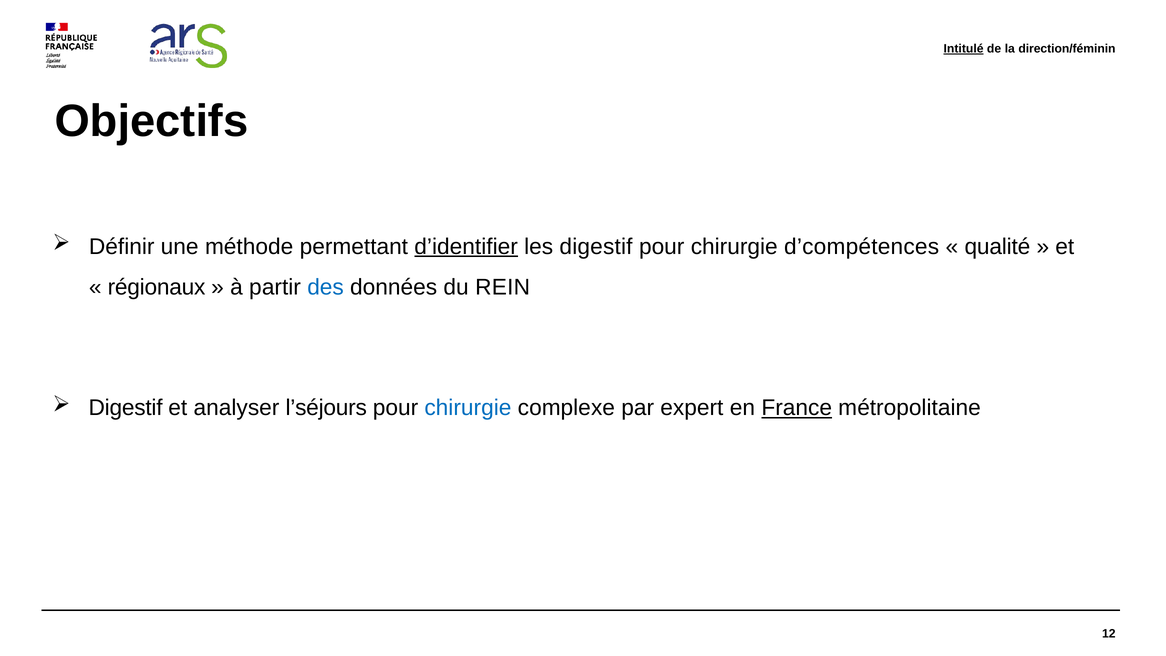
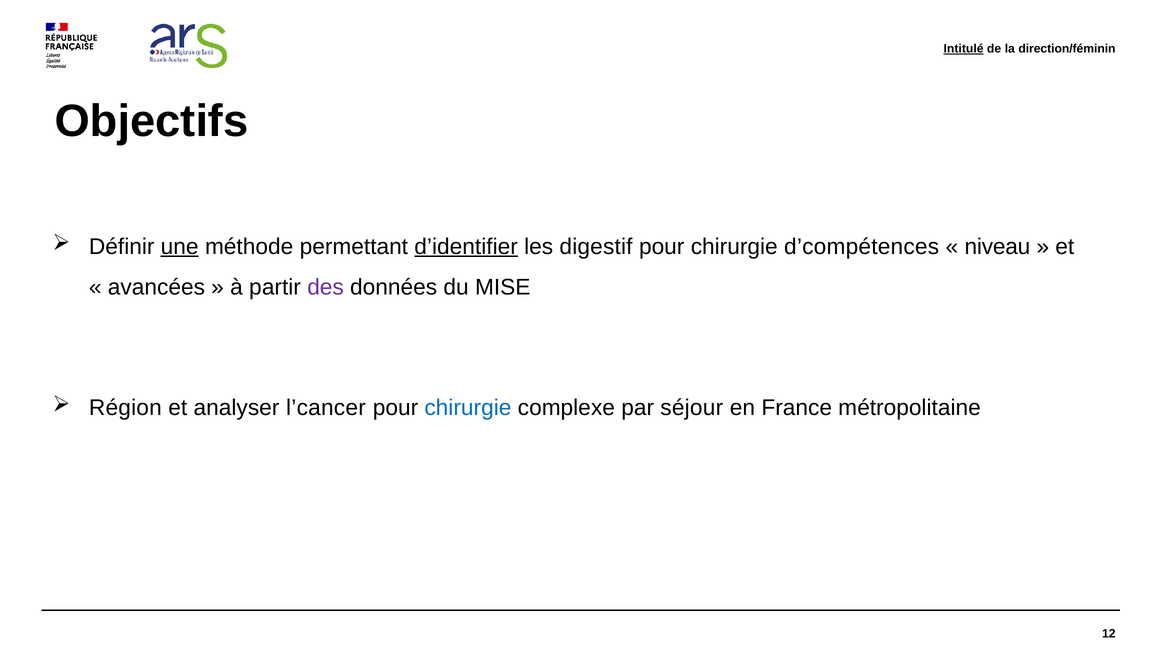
une underline: none -> present
qualité: qualité -> niveau
régionaux: régionaux -> avancées
des colour: blue -> purple
REIN: REIN -> MISE
Digestif at (126, 408): Digestif -> Région
l’séjours: l’séjours -> l’cancer
expert: expert -> séjour
France underline: present -> none
